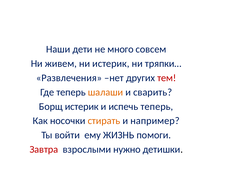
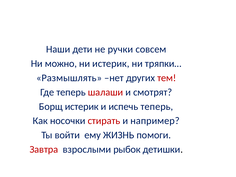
много: много -> ручки
живем: живем -> можно
Развлечения: Развлечения -> Размышлять
шалаши colour: orange -> red
сварить: сварить -> смотрят
стирать colour: orange -> red
нужно: нужно -> рыбок
